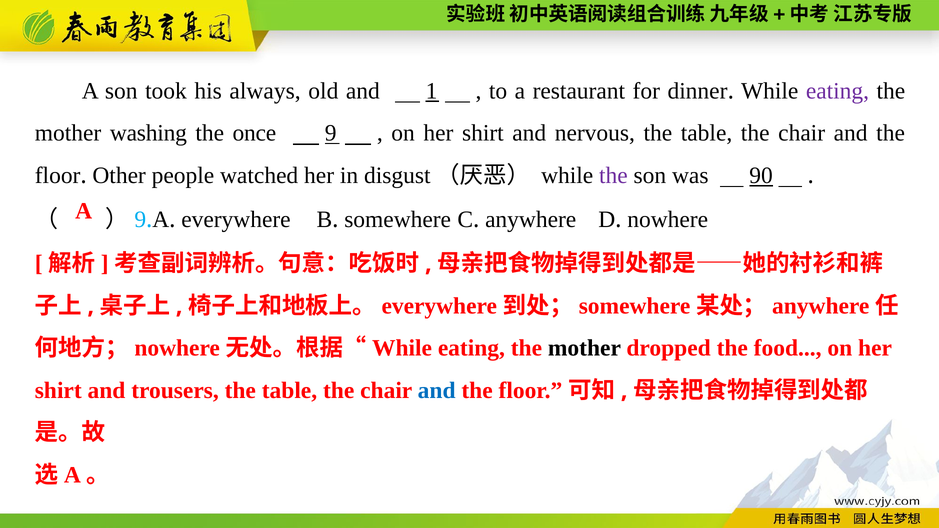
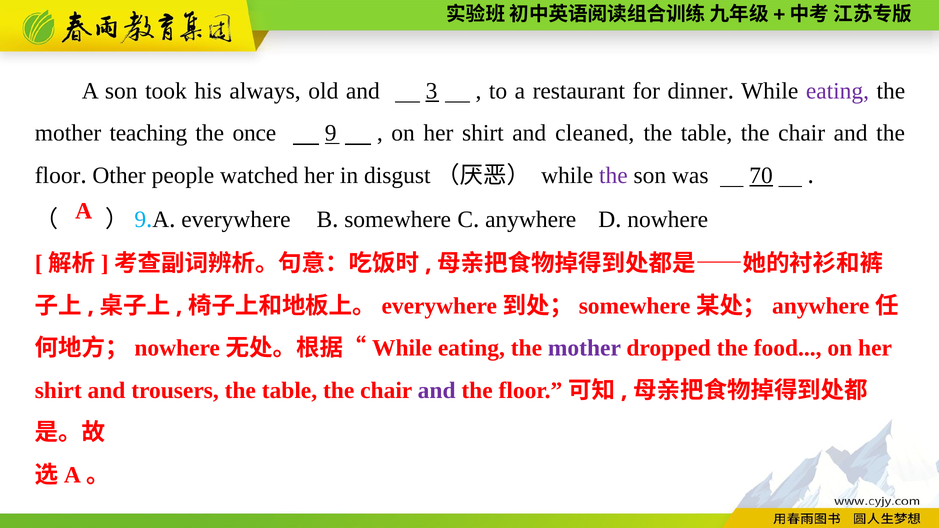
1: 1 -> 3
washing: washing -> teaching
nervous: nervous -> cleaned
90: 90 -> 70
mother at (584, 348) colour: black -> purple
and at (437, 390) colour: blue -> purple
